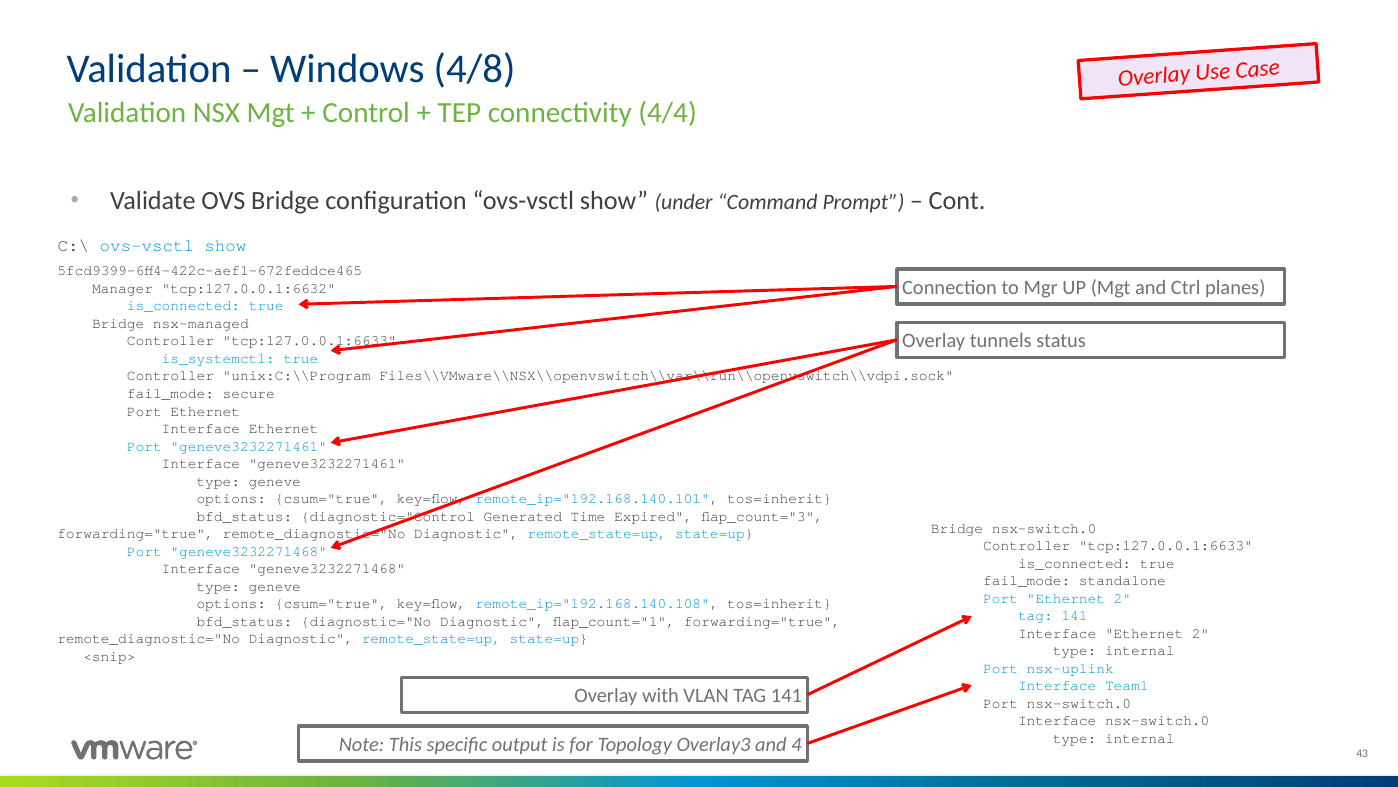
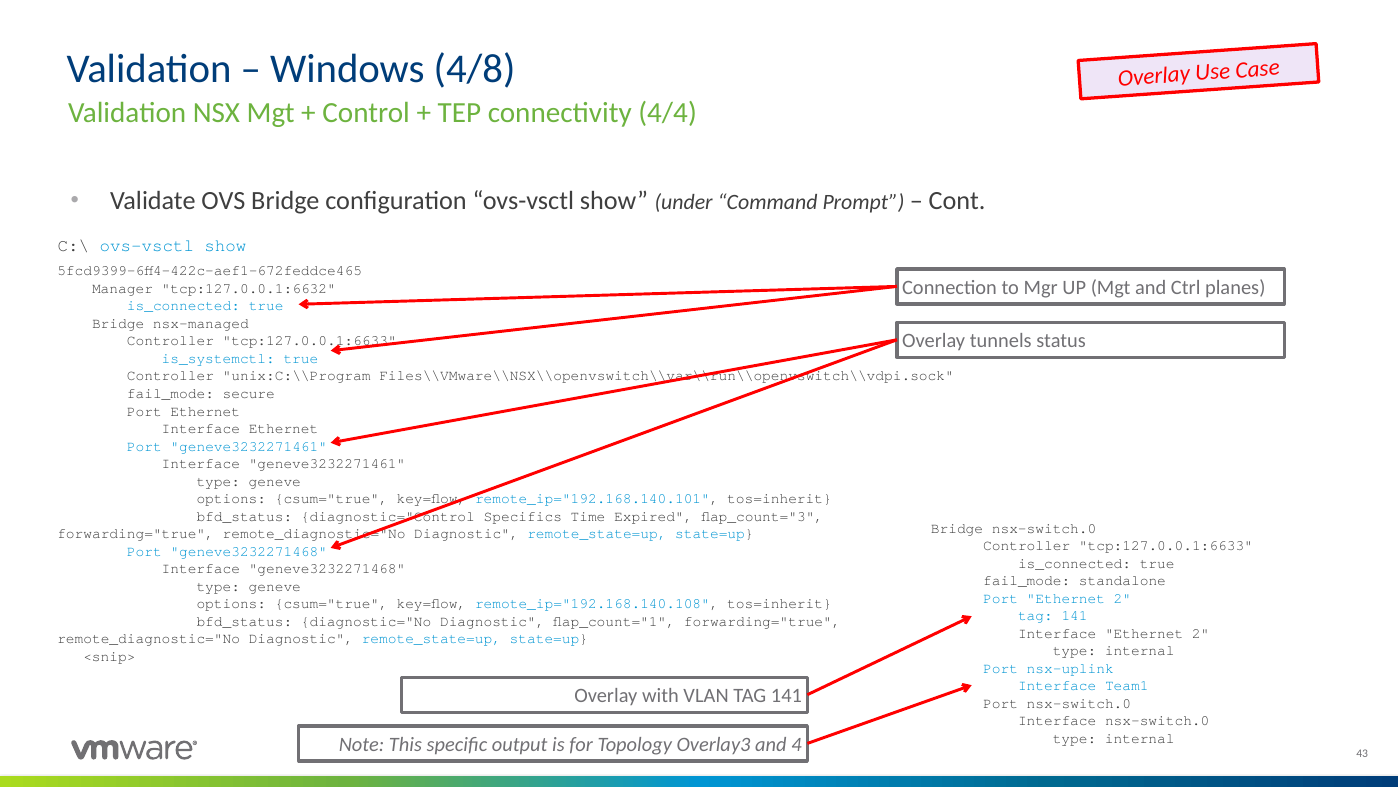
Generated: Generated -> Specifics
